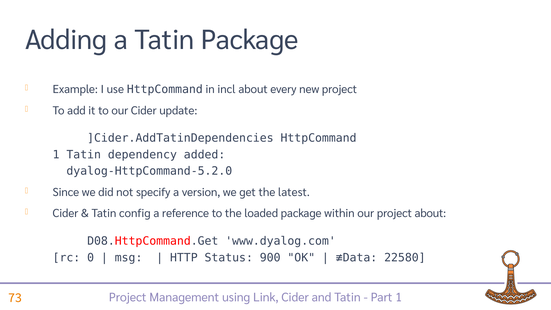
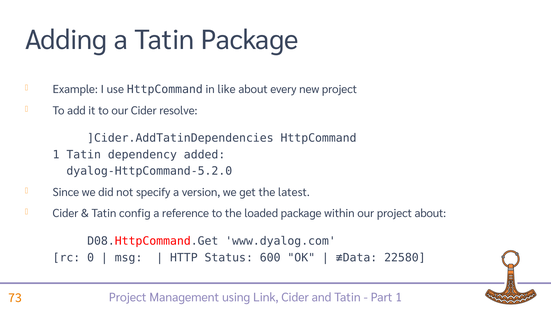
incl: incl -> like
update: update -> resolve
900: 900 -> 600
